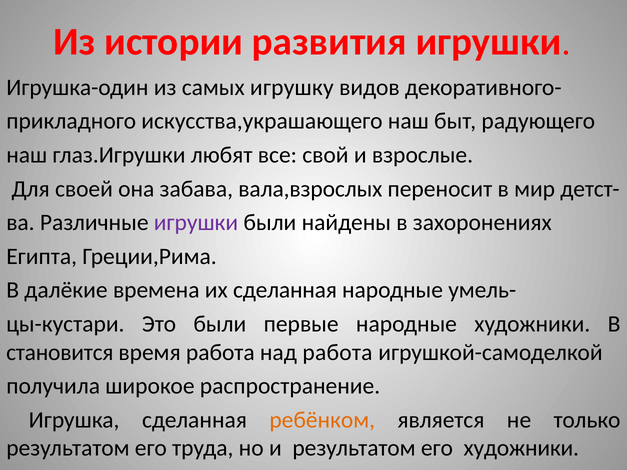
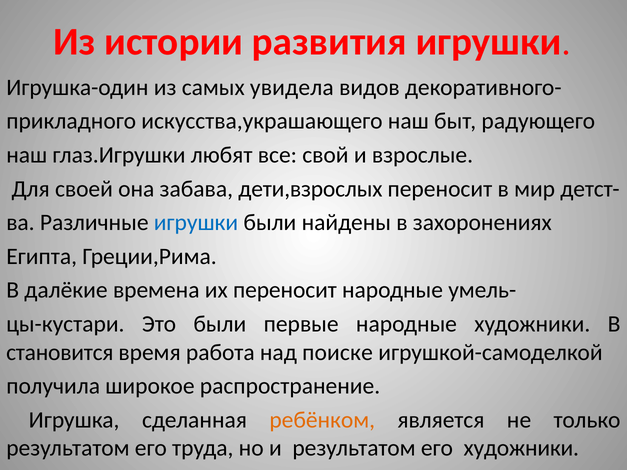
игрушку: игрушку -> увидела
вала,взрослых: вала,взрослых -> дети,взрослых
игрушки at (196, 223) colour: purple -> blue
их сделанная: сделанная -> переносит
над работа: работа -> поиске
